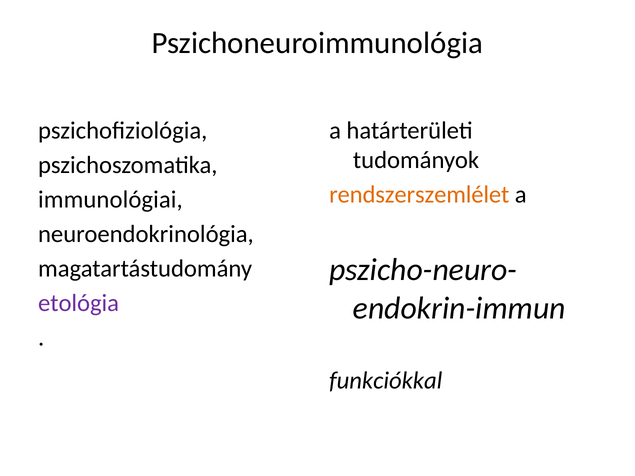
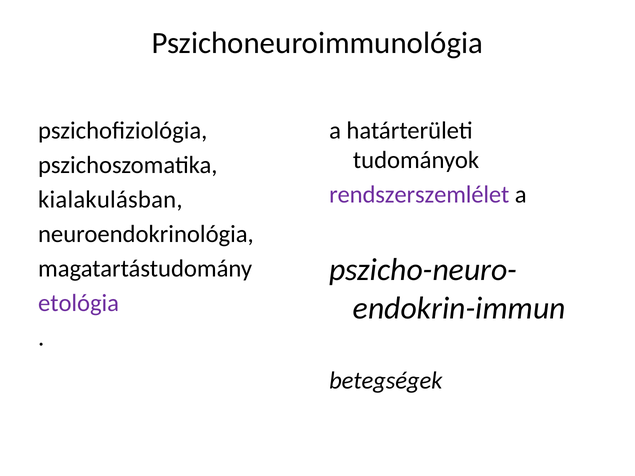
rendszerszemlélet colour: orange -> purple
immunológiai: immunológiai -> kialakulásban
funkciókkal: funkciókkal -> betegségek
